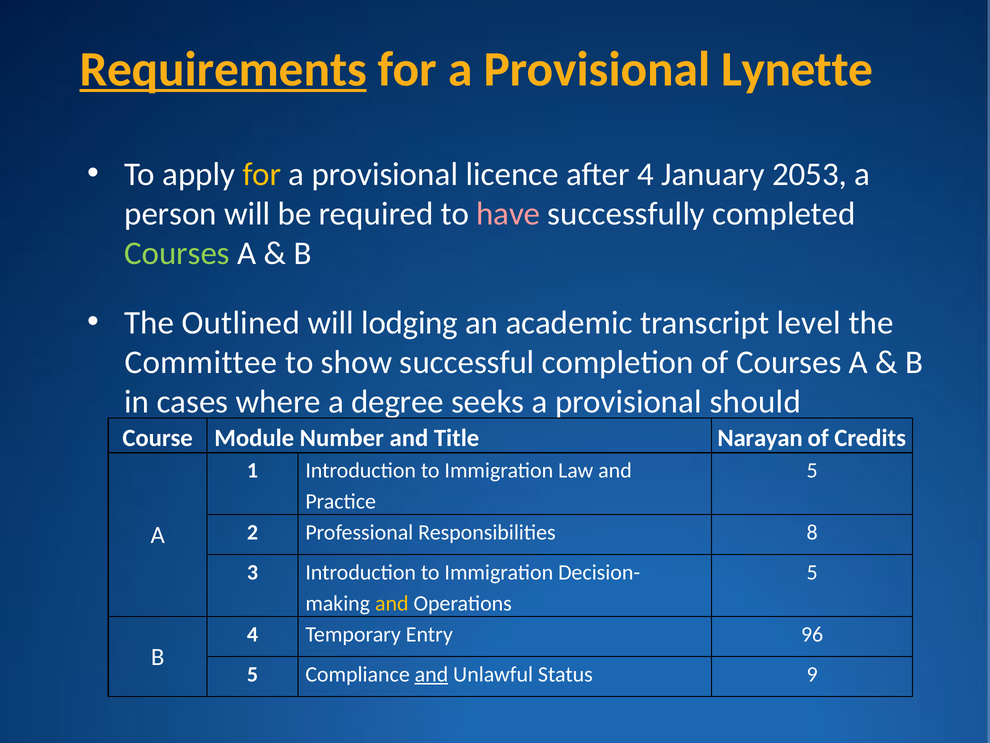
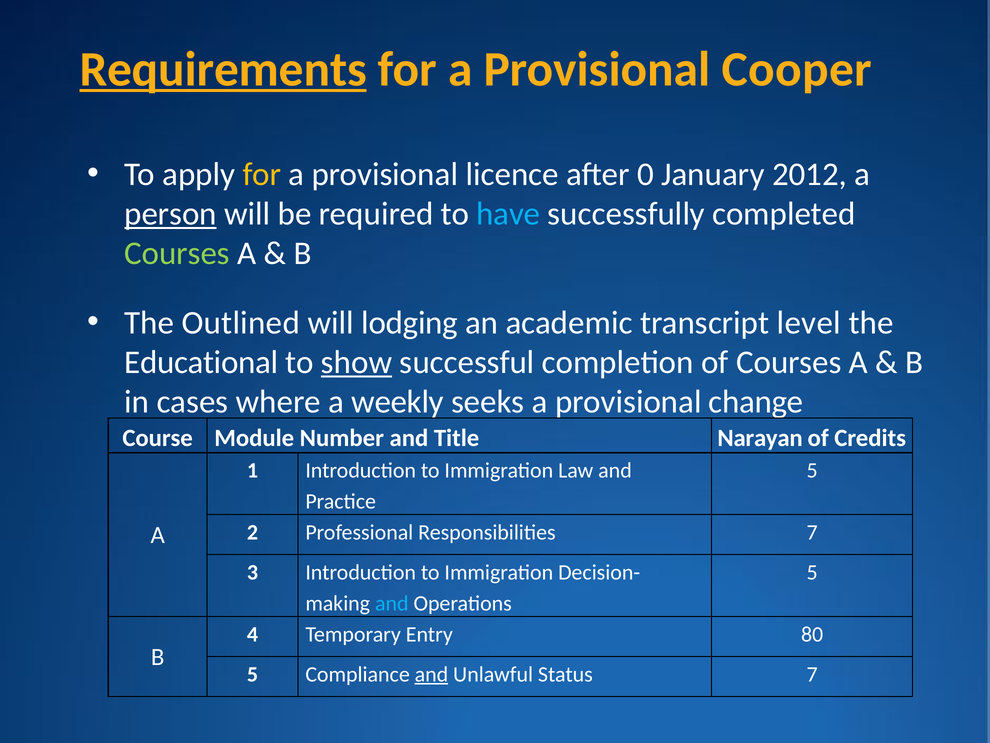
Lynette: Lynette -> Cooper
after 4: 4 -> 0
2053: 2053 -> 2012
person underline: none -> present
have colour: pink -> light blue
Committee: Committee -> Educational
show underline: none -> present
degree: degree -> weekly
should: should -> change
Responsibilities 8: 8 -> 7
and at (392, 603) colour: yellow -> light blue
96: 96 -> 80
Status 9: 9 -> 7
